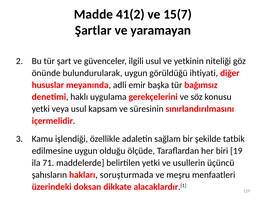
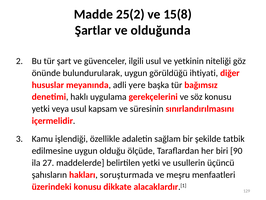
41(2: 41(2 -> 25(2
15(7: 15(7 -> 15(8
yaramayan: yaramayan -> olduğunda
emir: emir -> yere
19: 19 -> 90
71: 71 -> 27
üzerindeki doksan: doksan -> konusu
